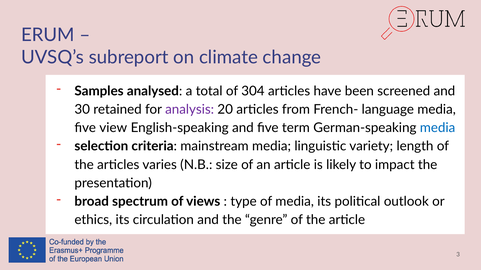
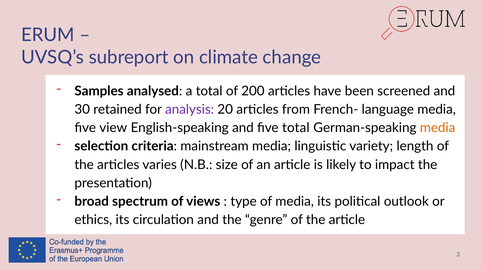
304: 304 -> 200
five term: term -> total
media at (438, 128) colour: blue -> orange
